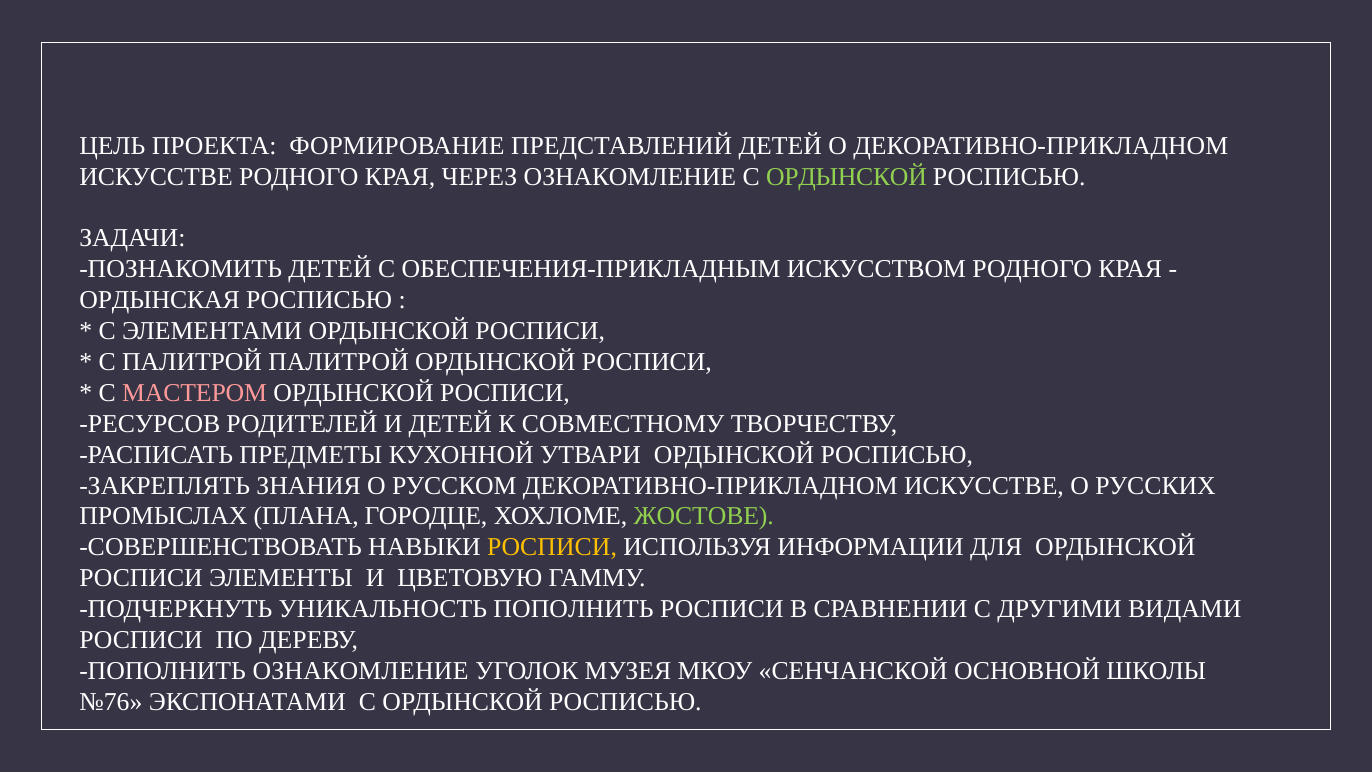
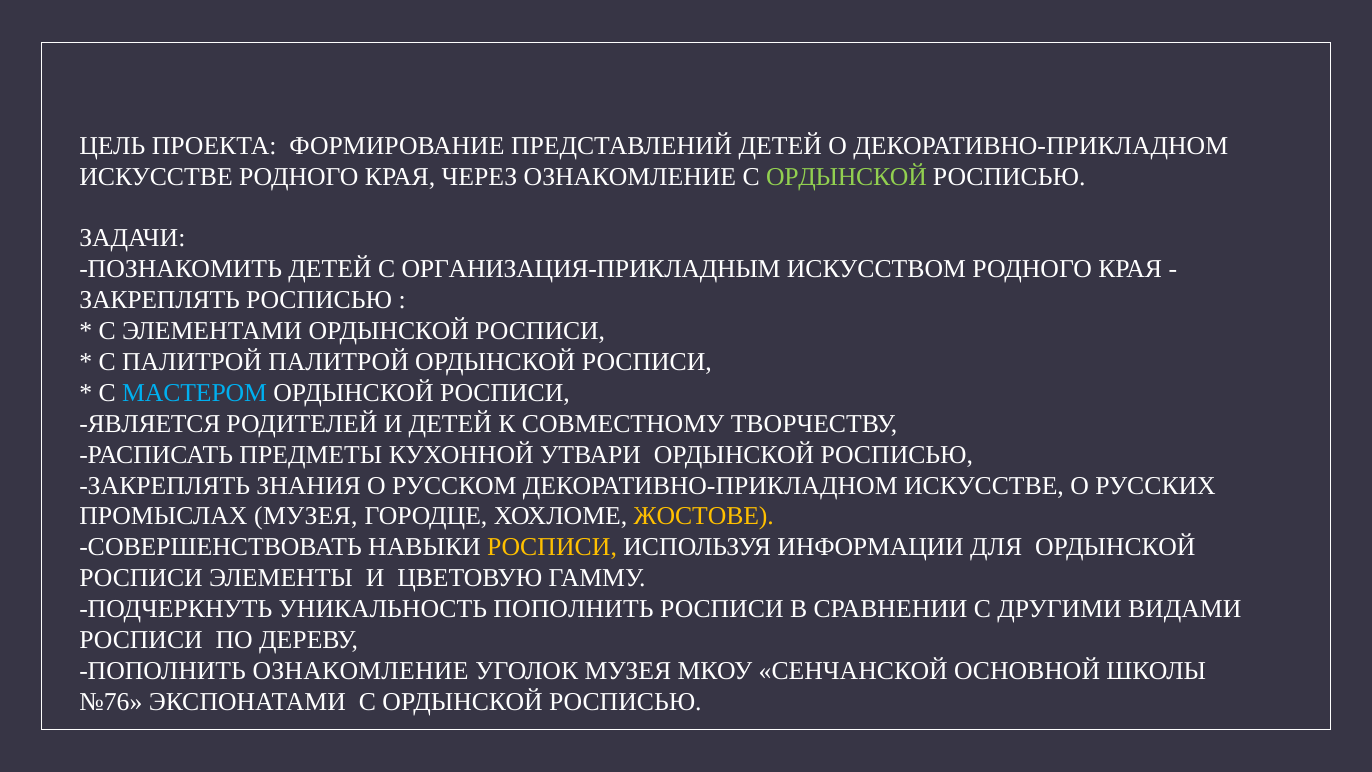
ОБЕСПЕЧЕНИЯ-ПРИКЛАДНЫМ: ОБЕСПЕЧЕНИЯ-ПРИКЛАДНЫМ -> ОРГАНИЗАЦИЯ-ПРИКЛАДНЫМ
ОРДЫНСКАЯ at (160, 300): ОРДЫНСКАЯ -> ЗАКРЕПЛЯТЬ
МАСТЕРОМ colour: pink -> light blue
РЕСУРСОВ: РЕСУРСОВ -> ЯВЛЯЕТСЯ
ПРОМЫСЛАХ ПЛАНА: ПЛАНА -> МУЗЕЯ
ЖОСТОВЕ colour: light green -> yellow
